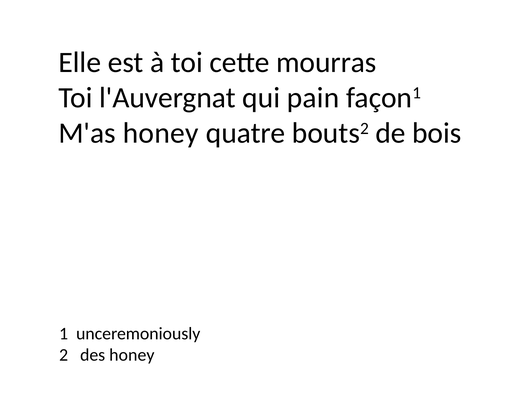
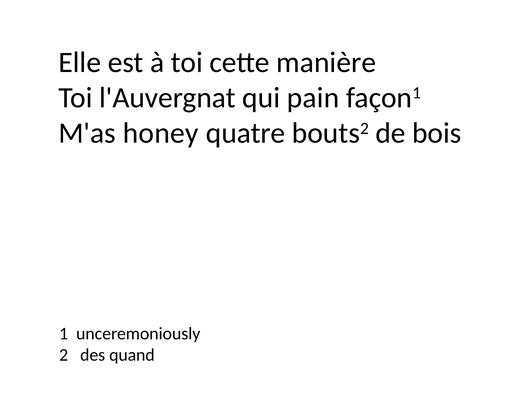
mourras: mourras -> manière
des honey: honey -> quand
